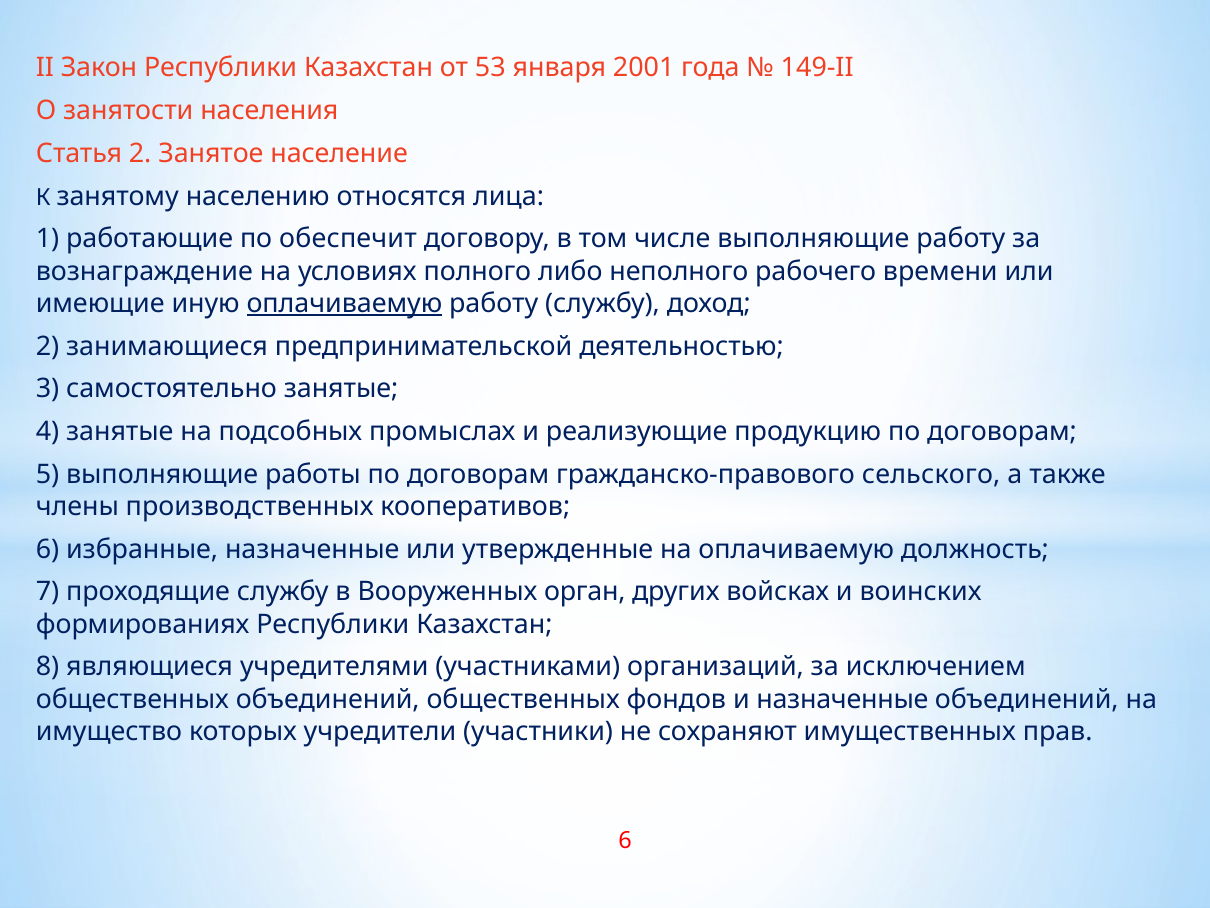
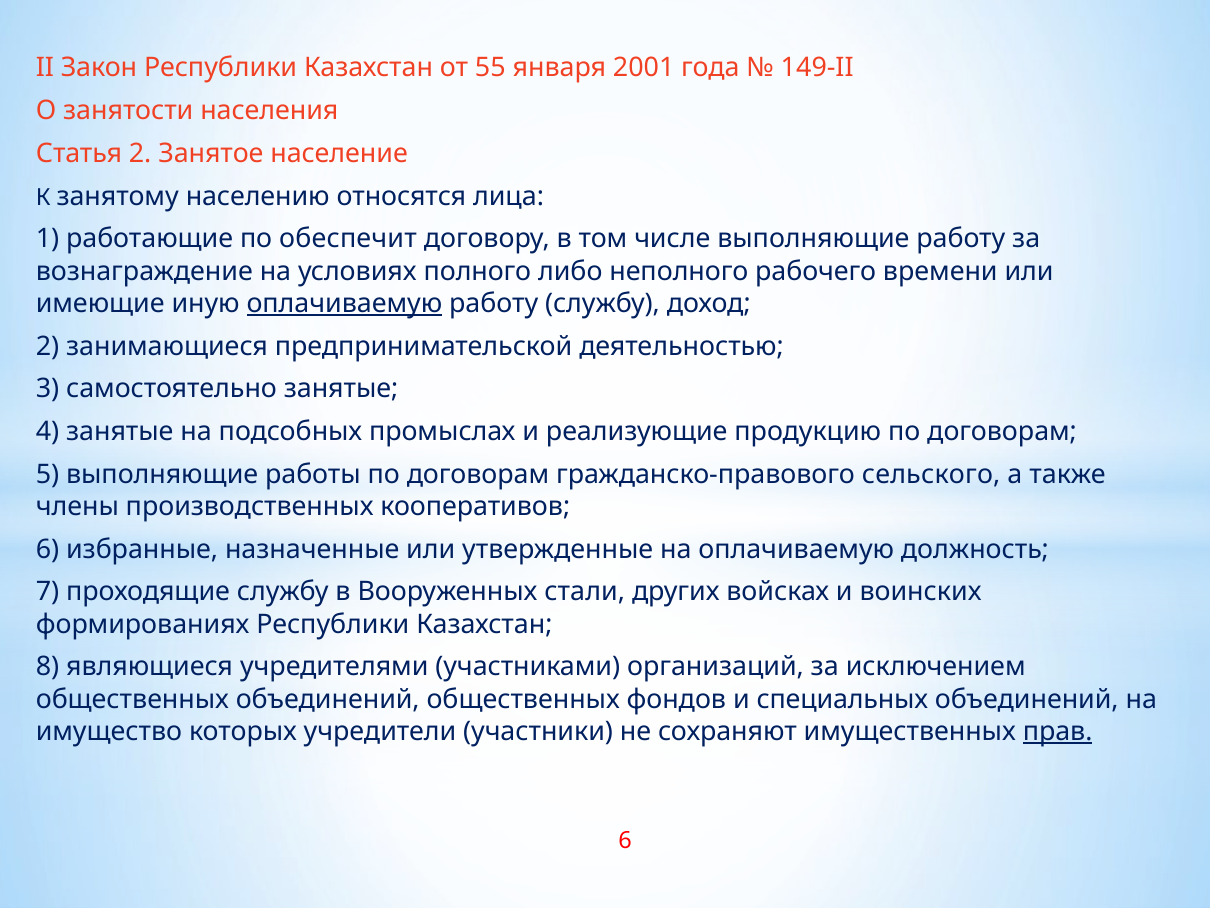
53: 53 -> 55
орган: орган -> стали
и назначенные: назначенные -> специальных
прав underline: none -> present
